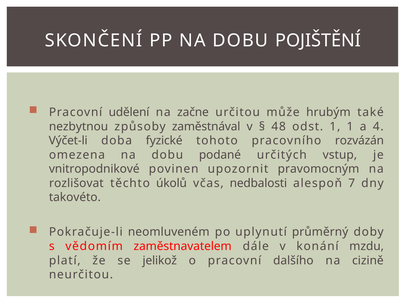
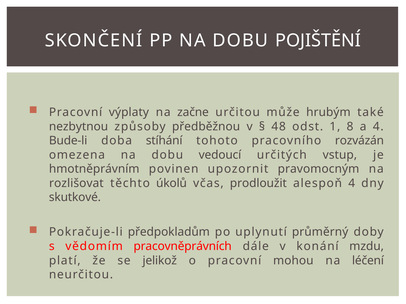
udělení: udělení -> výplaty
zaměstnával: zaměstnával -> předběžnou
1 1: 1 -> 8
Výčet-li: Výčet-li -> Bude-li
fyzické: fyzické -> stíhání
podané: podané -> vedoucí
vnitropodnikové: vnitropodnikové -> hmotněprávním
nedbalosti: nedbalosti -> prodloužit
alespoň 7: 7 -> 4
takovéto: takovéto -> skutkové
neomluveném: neomluveném -> předpokladům
zaměstnavatelem: zaměstnavatelem -> pracovněprávních
dalšího: dalšího -> mohou
cizině: cizině -> léčení
